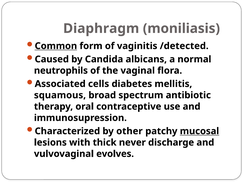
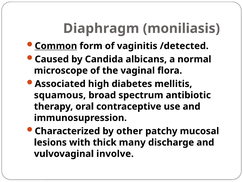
neutrophils: neutrophils -> microscope
cells: cells -> high
mucosal underline: present -> none
never: never -> many
evolves: evolves -> involve
